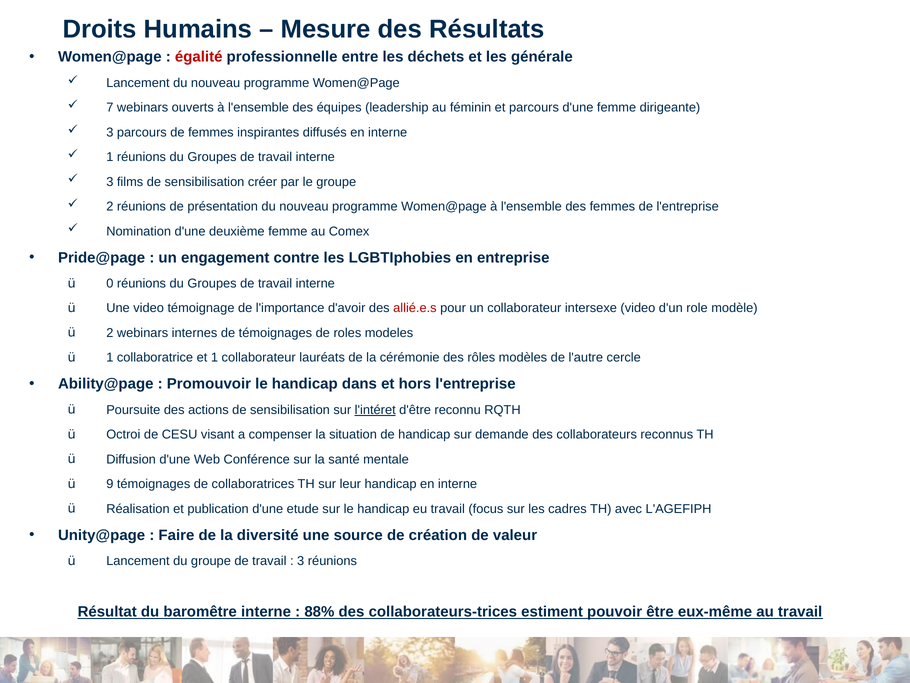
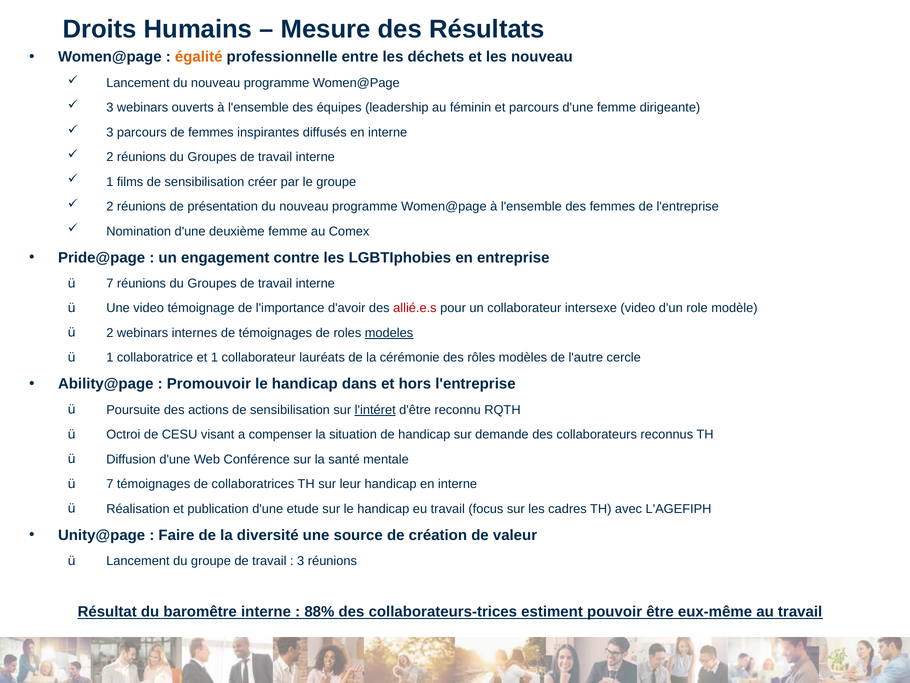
égalité colour: red -> orange
les générale: générale -> nouveau
7 at (110, 108): 7 -> 3
1 at (110, 157): 1 -> 2
3 at (110, 182): 3 -> 1
0 at (110, 283): 0 -> 7
modeles underline: none -> present
9 at (110, 484): 9 -> 7
